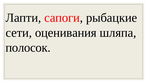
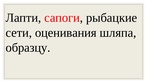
полосок: полосок -> образцу
